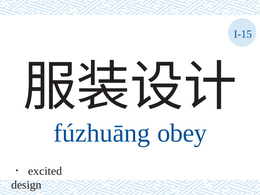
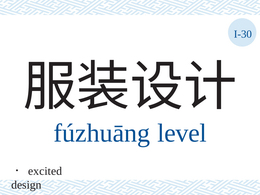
I-15: I-15 -> I-30
obey: obey -> level
